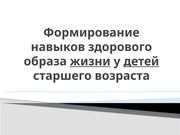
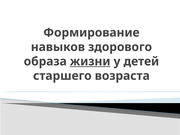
детей underline: present -> none
